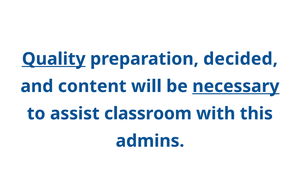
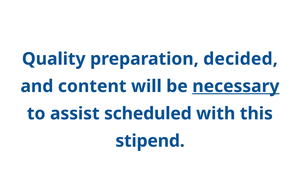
Quality underline: present -> none
classroom: classroom -> scheduled
admins: admins -> stipend
